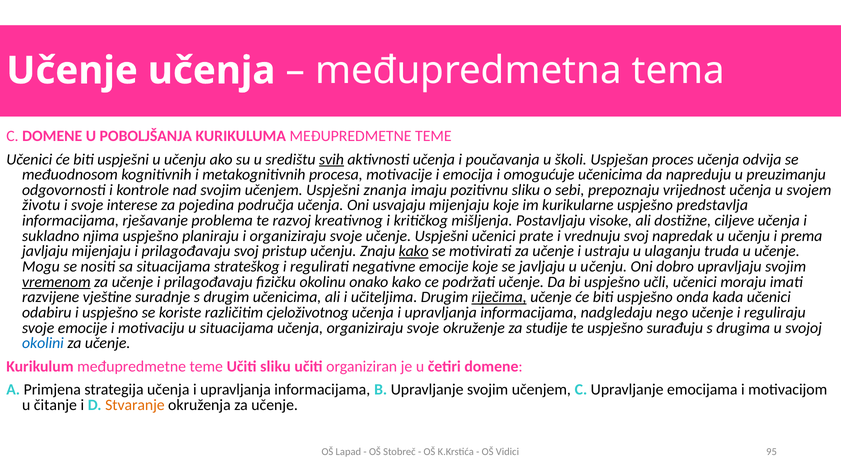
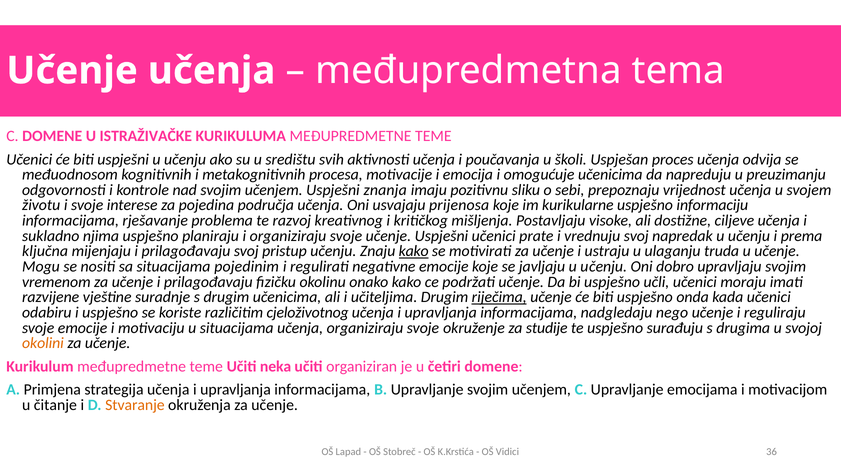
POBOLJŠANJA: POBOLJŠANJA -> ISTRAŽIVAČKE
svih underline: present -> none
usvajaju mijenjaju: mijenjaju -> prijenosa
predstavlja: predstavlja -> informaciju
javljaju at (45, 251): javljaju -> ključna
strateškog: strateškog -> pojedinim
vremenom underline: present -> none
okolini colour: blue -> orange
Učiti sliku: sliku -> neka
95: 95 -> 36
